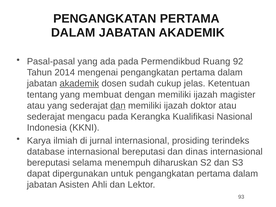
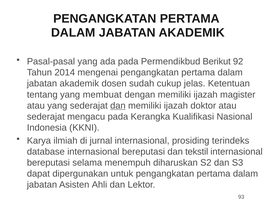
Ruang: Ruang -> Berikut
akademik at (79, 84) underline: present -> none
dinas: dinas -> tekstil
